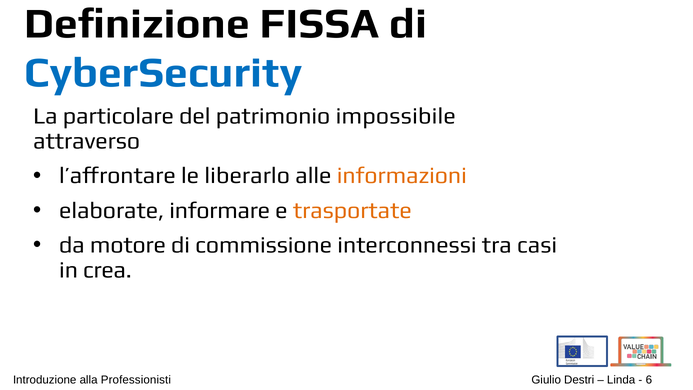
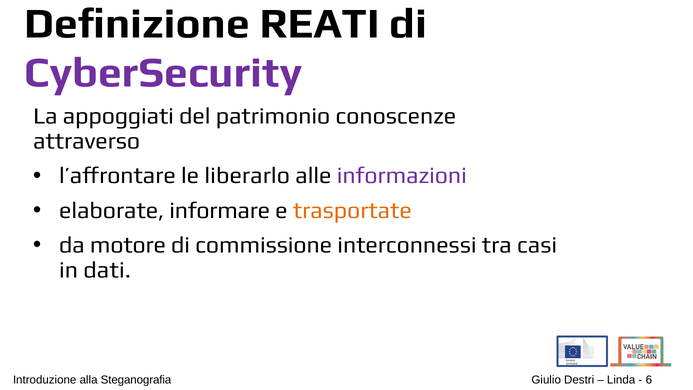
FISSA: FISSA -> REATI
CyberSecurity colour: blue -> purple
particolare: particolare -> appoggiati
impossibile: impossibile -> conoscenze
informazioni colour: orange -> purple
crea: crea -> dati
Professionisti: Professionisti -> Steganografia
